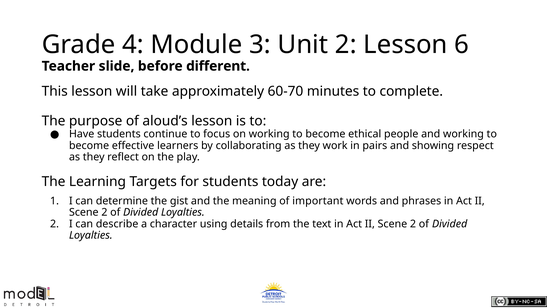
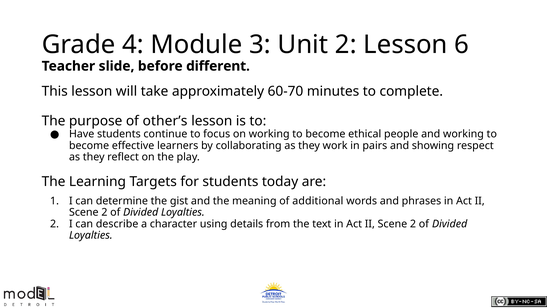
aloud’s: aloud’s -> other’s
important: important -> additional
